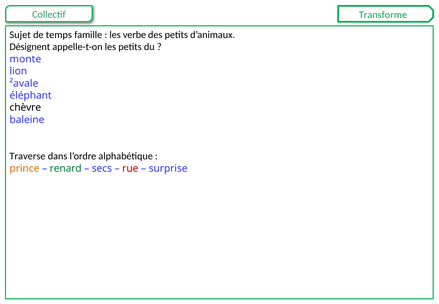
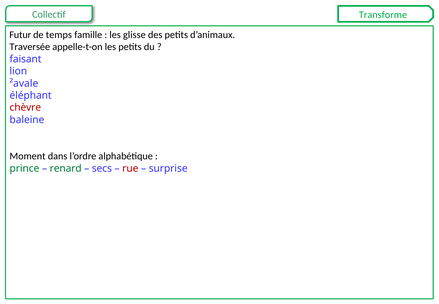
Sujet: Sujet -> Futur
verbe: verbe -> glisse
Désignent: Désignent -> Traversée
monte: monte -> faisant
chèvre colour: black -> red
Traverse: Traverse -> Moment
prince colour: orange -> green
